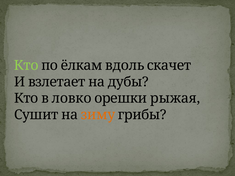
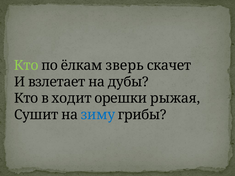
вдоль: вдоль -> зверь
ловко: ловко -> ходит
зиму colour: orange -> blue
